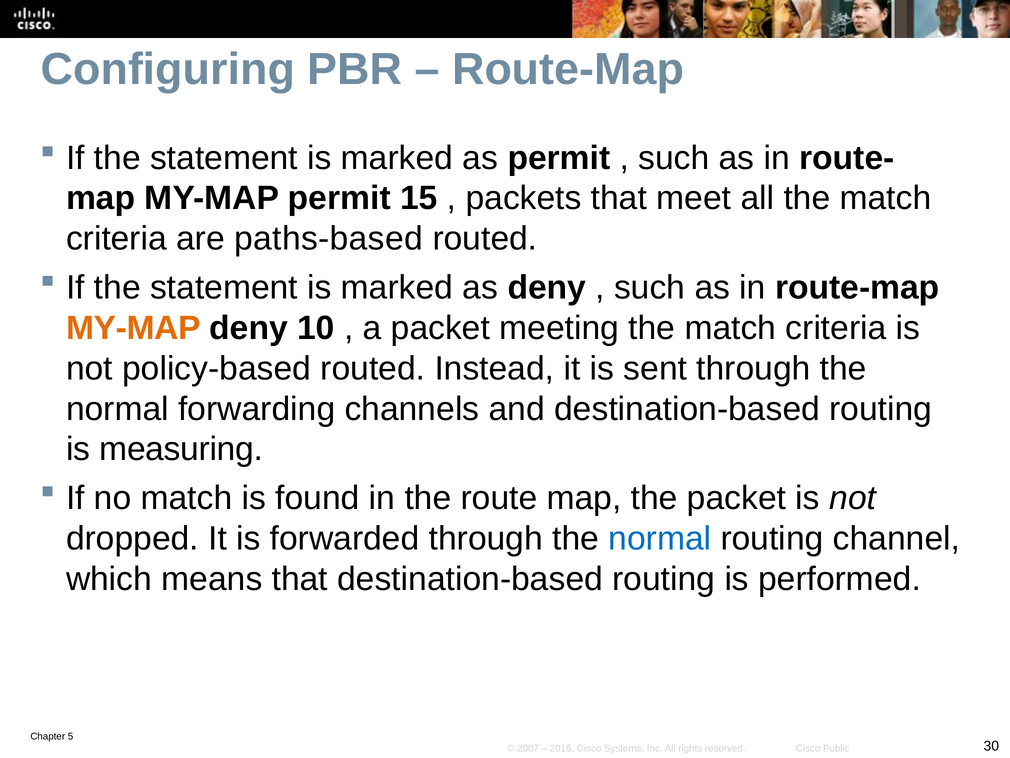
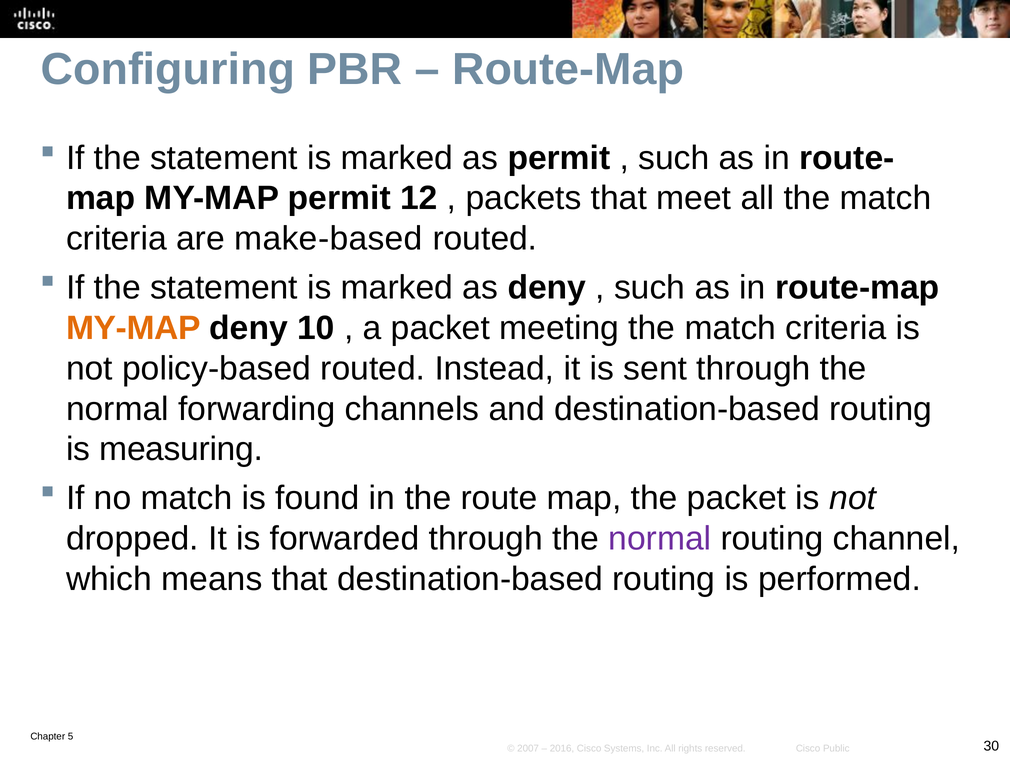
15: 15 -> 12
paths-based: paths-based -> make-based
normal at (660, 538) colour: blue -> purple
